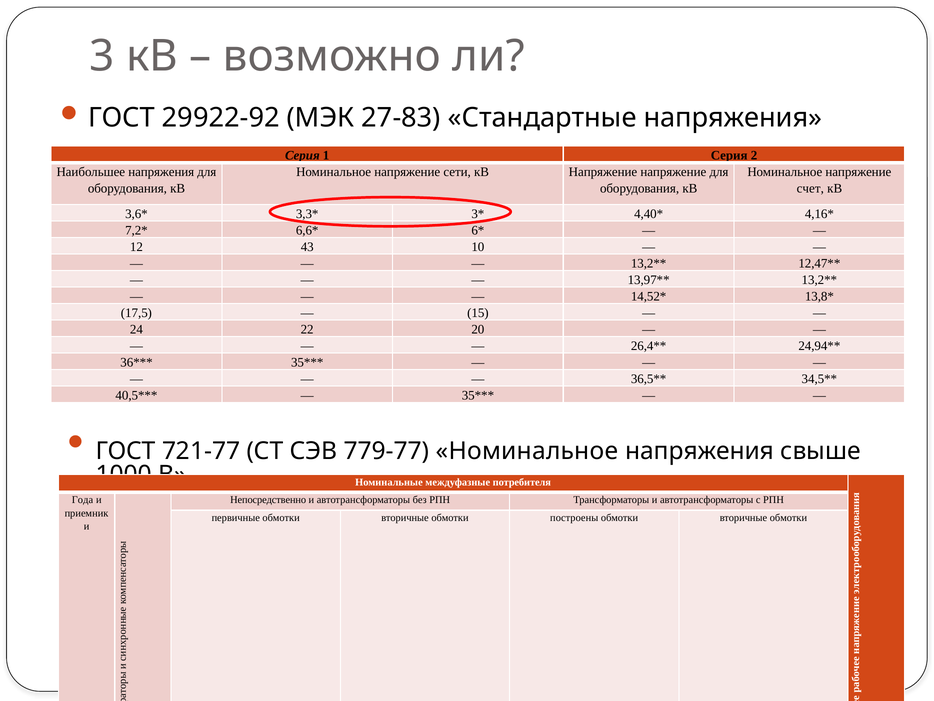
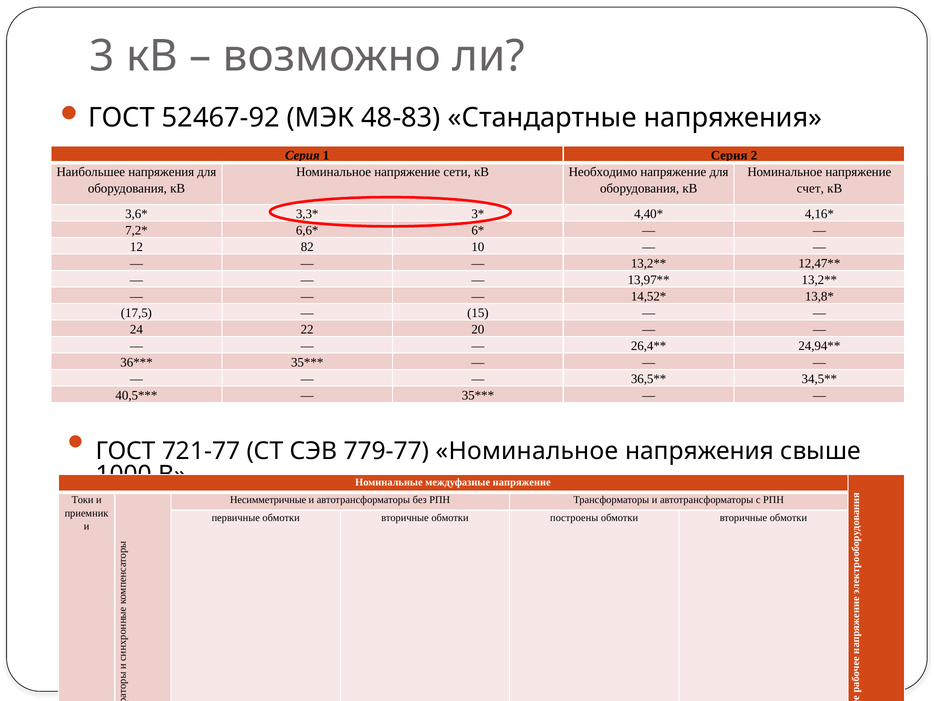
29922-92: 29922-92 -> 52467-92
27-83: 27-83 -> 48-83
кВ Напряжение: Напряжение -> Необходимо
43: 43 -> 82
междуфазные потребителя: потребителя -> напряжение
Года: Года -> Токи
Непосредственно: Непосредственно -> Несимметричные
